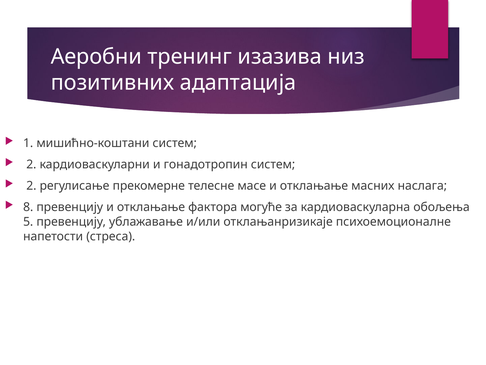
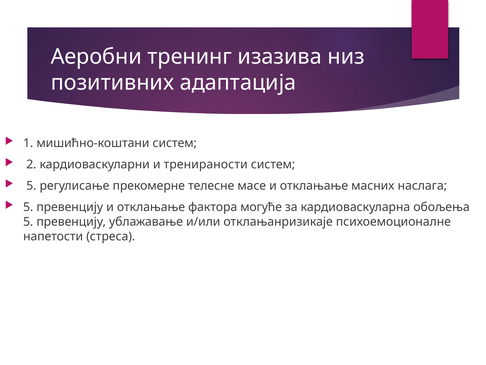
гонадотропин: гонадотропин -> тренираности
2 at (31, 186): 2 -> 5
8 at (28, 207): 8 -> 5
